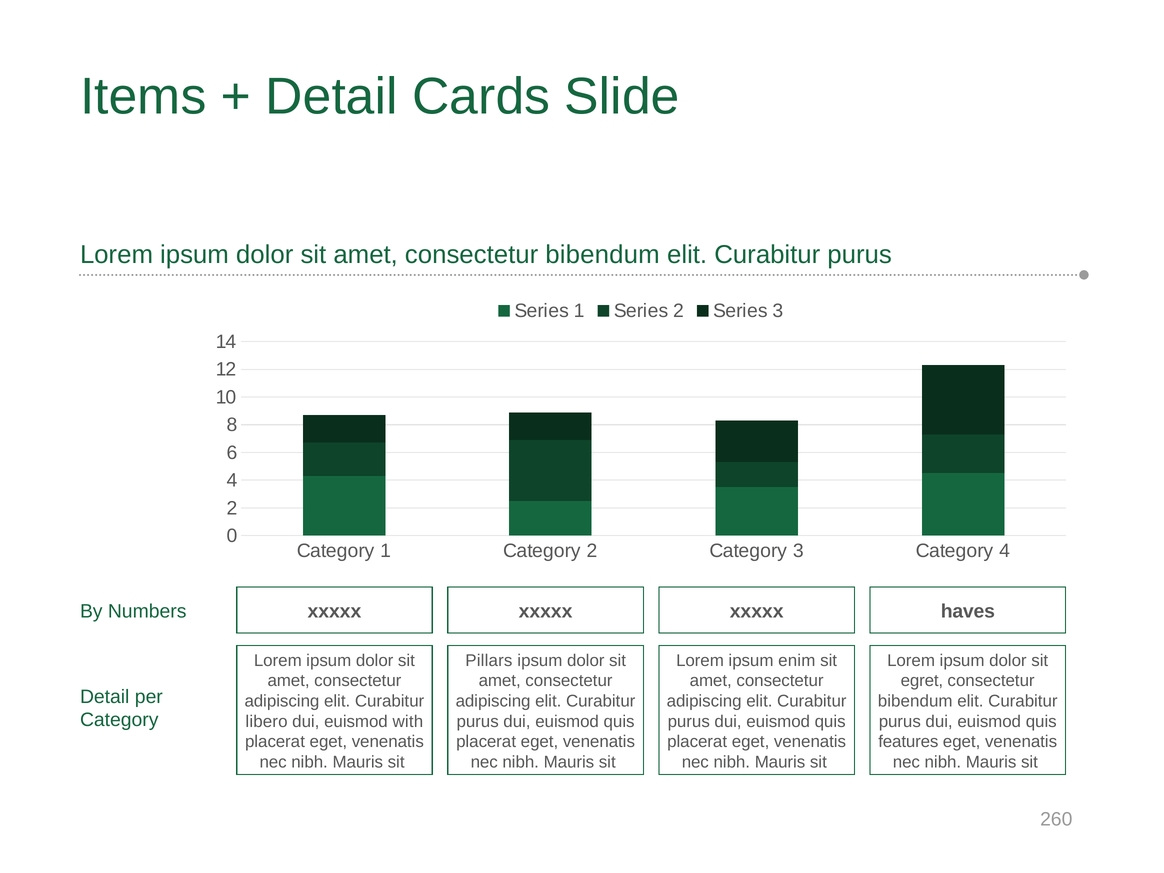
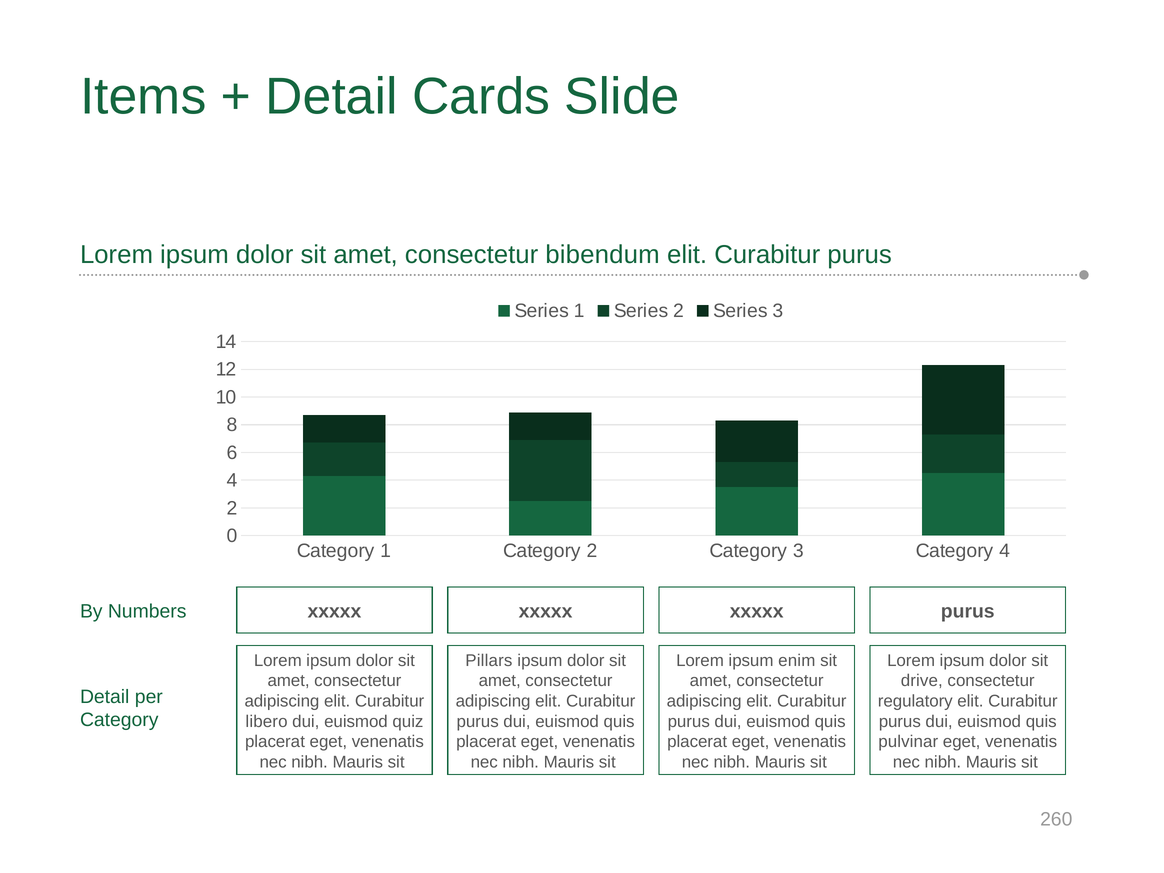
xxxxx haves: haves -> purus
egret: egret -> drive
bibendum at (915, 701): bibendum -> regulatory
with: with -> quiz
features: features -> pulvinar
